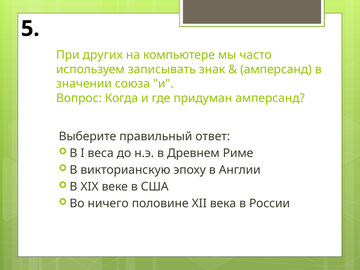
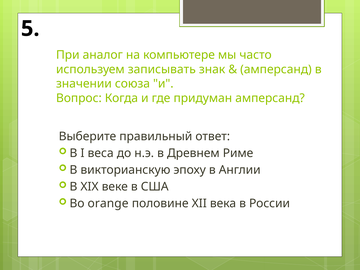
других: других -> аналог
ничего: ничего -> orange
